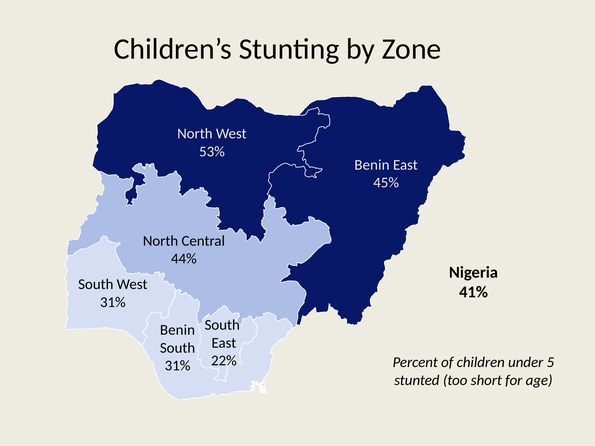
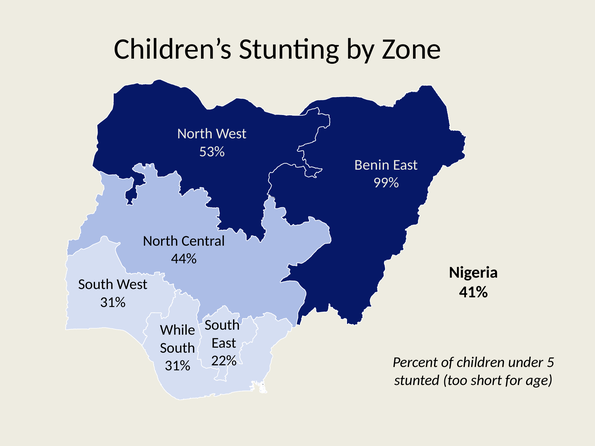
45%: 45% -> 99%
Benin at (178, 330): Benin -> While
